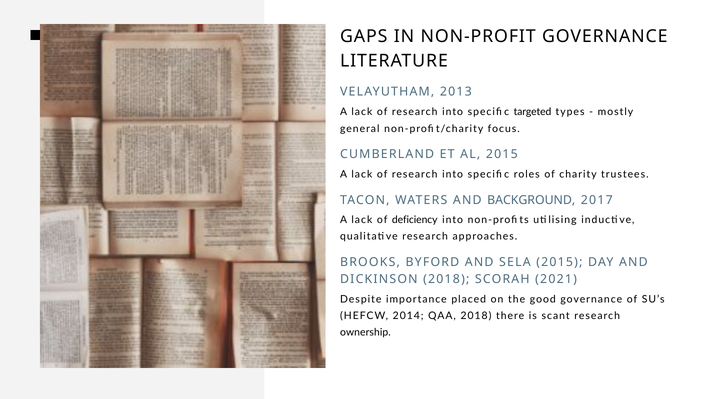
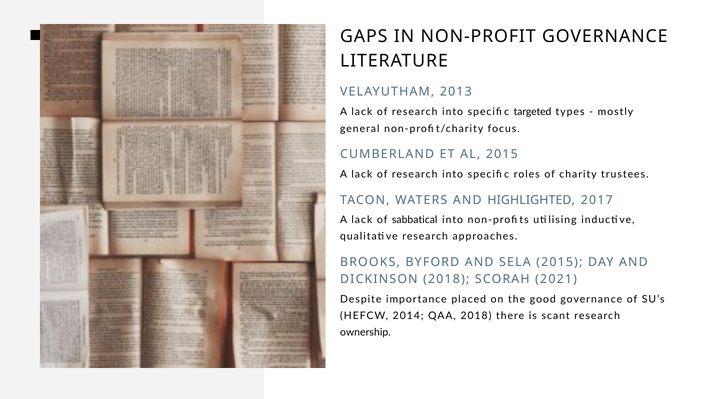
BACKGROUND: BACKGROUND -> HIGHLIGHTED
deficiency: deficiency -> sabbatical
